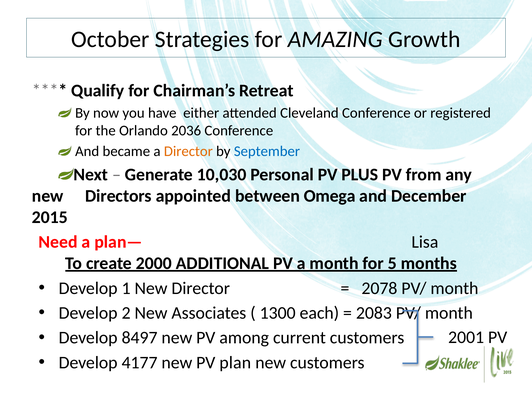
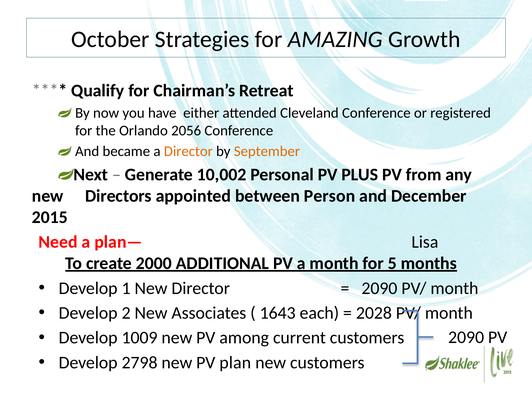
2036: 2036 -> 2056
September colour: blue -> orange
10,030: 10,030 -> 10,002
Omega: Omega -> Person
2078 at (379, 288): 2078 -> 2090
1300: 1300 -> 1643
2083: 2083 -> 2028
8497: 8497 -> 1009
2001 at (466, 337): 2001 -> 2090
4177: 4177 -> 2798
